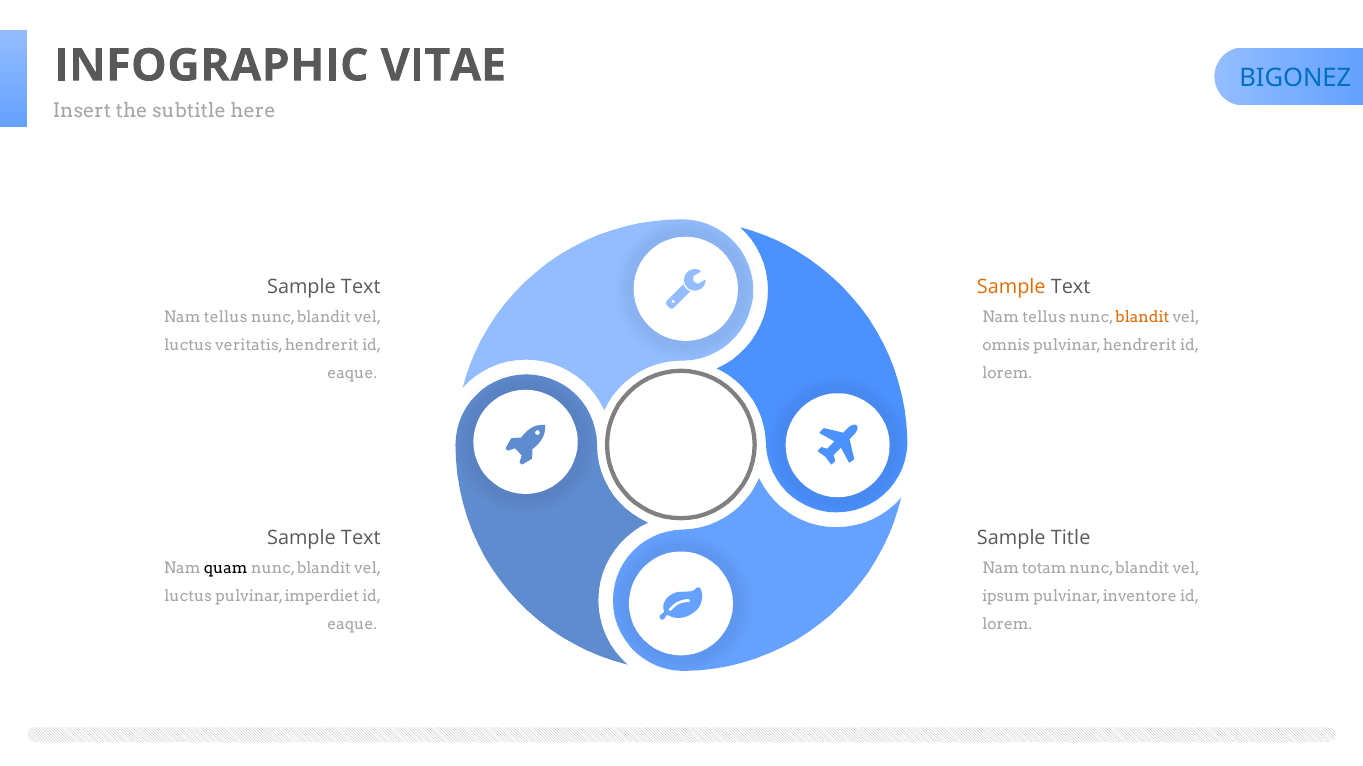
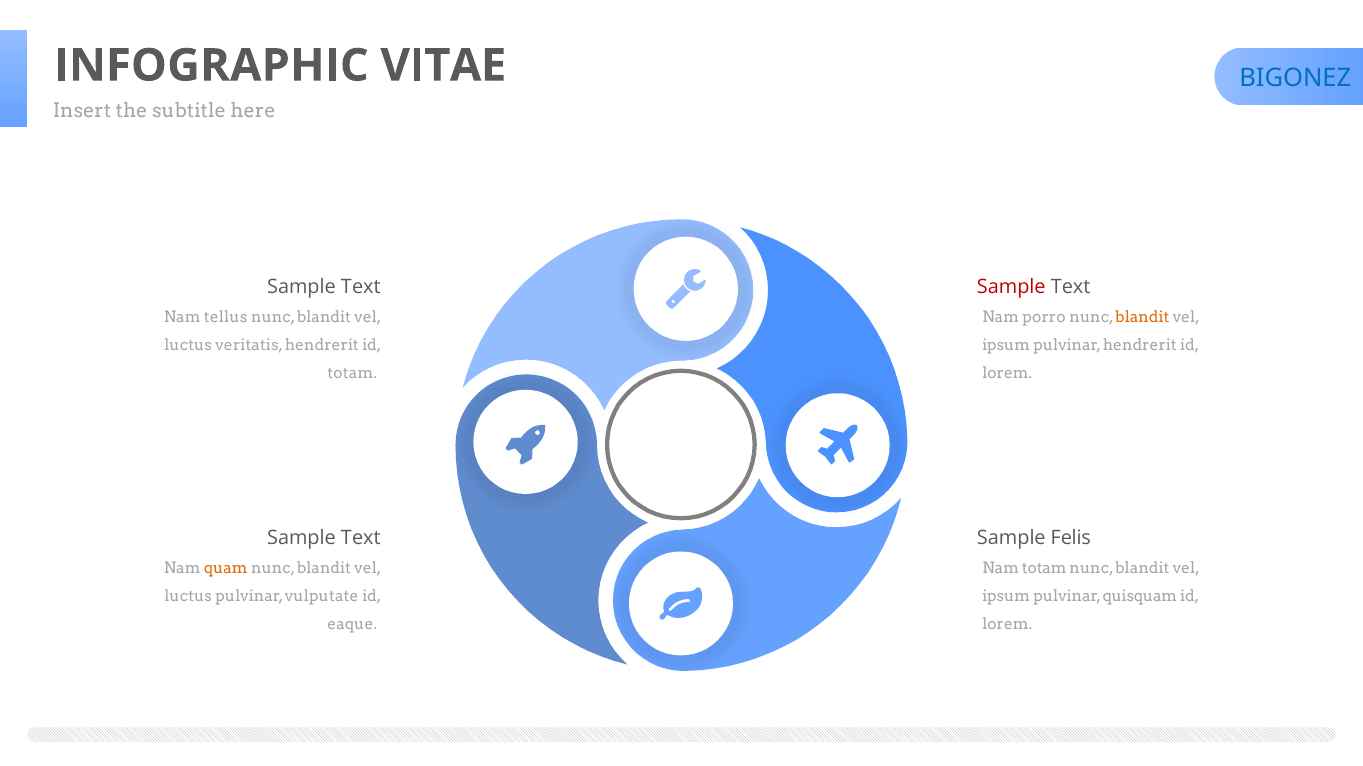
Sample at (1011, 288) colour: orange -> red
tellus at (1044, 318): tellus -> porro
omnis at (1006, 346): omnis -> ipsum
eaque at (352, 374): eaque -> totam
Title: Title -> Felis
quam colour: black -> orange
imperdiet: imperdiet -> vulputate
inventore: inventore -> quisquam
